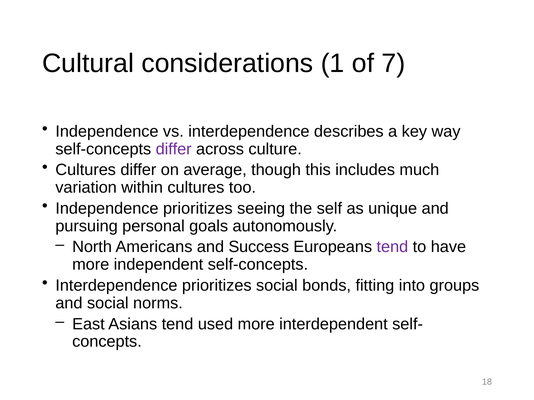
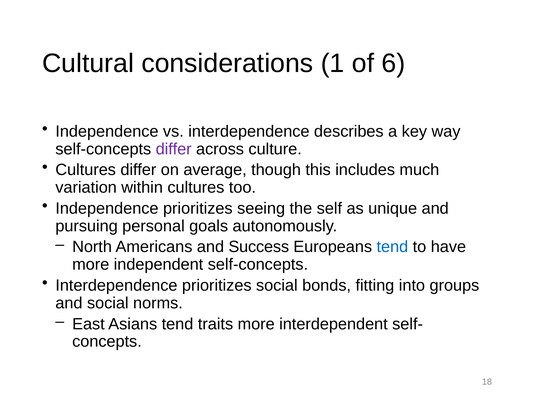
7: 7 -> 6
tend at (392, 247) colour: purple -> blue
used: used -> traits
